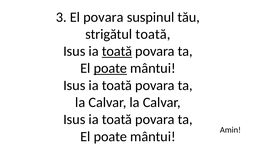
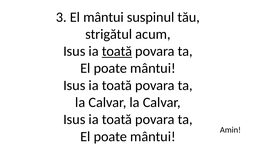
El povara: povara -> mântui
strigătul toată: toată -> acum
poate at (110, 68) underline: present -> none
